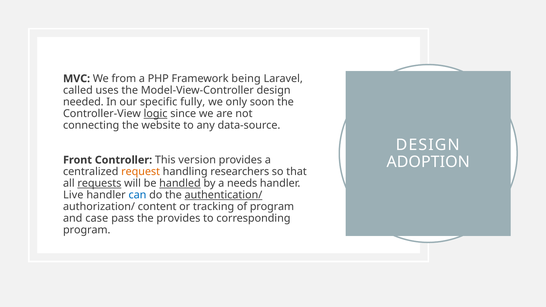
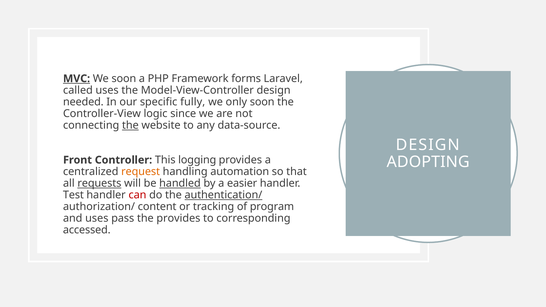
MVC underline: none -> present
We from: from -> soon
being: being -> forms
logic underline: present -> none
the at (130, 125) underline: none -> present
ADOPTION: ADOPTION -> ADOPTING
version: version -> logging
researchers: researchers -> automation
needs: needs -> easier
Live: Live -> Test
can colour: blue -> red
and case: case -> uses
program at (87, 230): program -> accessed
